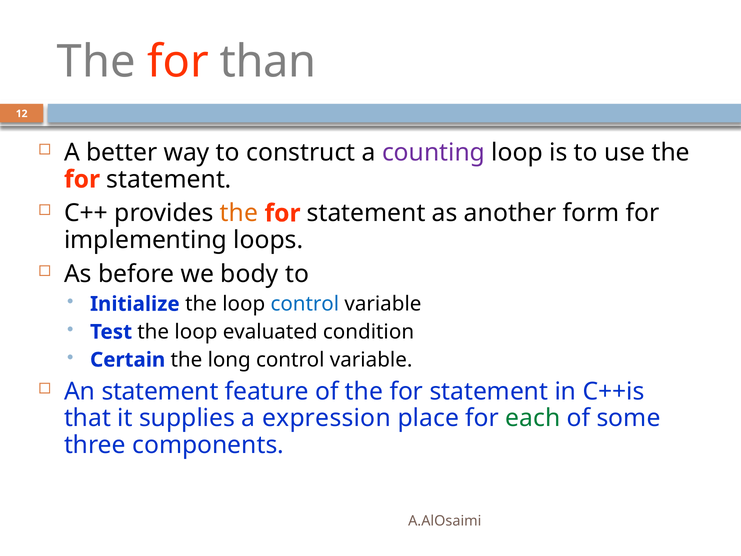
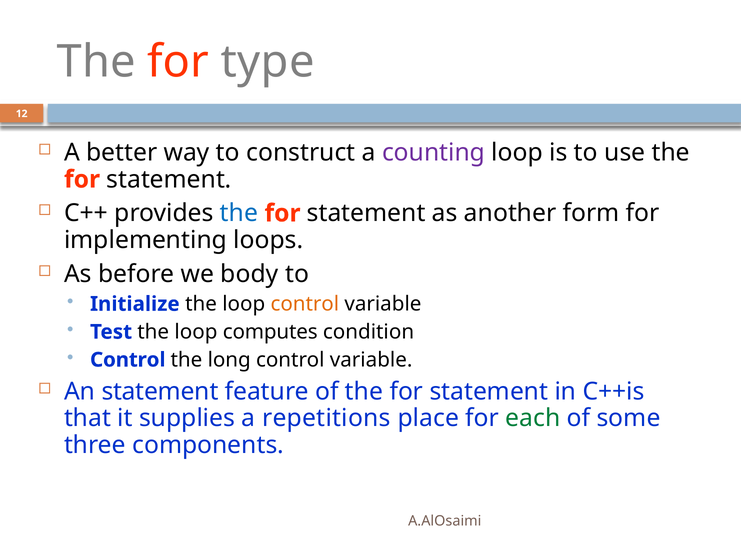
than: than -> type
the at (239, 213) colour: orange -> blue
control at (305, 304) colour: blue -> orange
evaluated: evaluated -> computes
Certain at (128, 360): Certain -> Control
expression: expression -> repetitions
